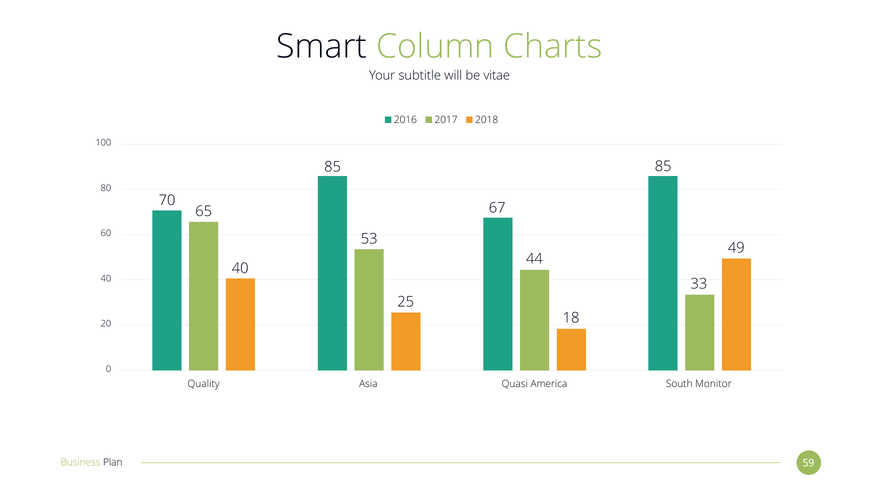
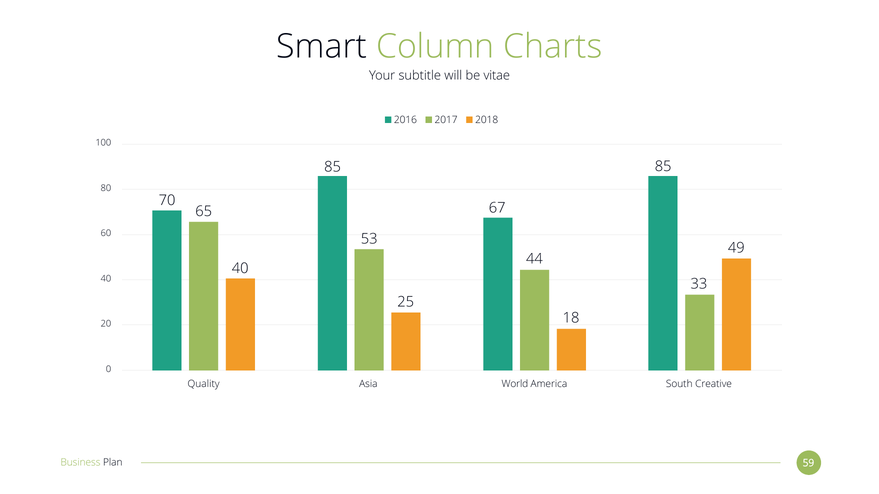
Quasi: Quasi -> World
Monitor: Monitor -> Creative
